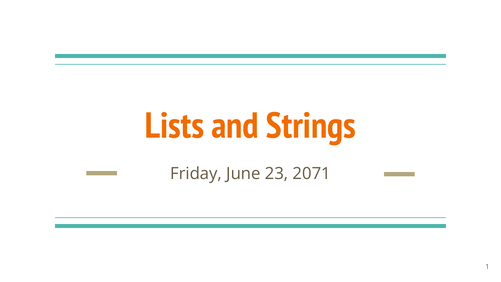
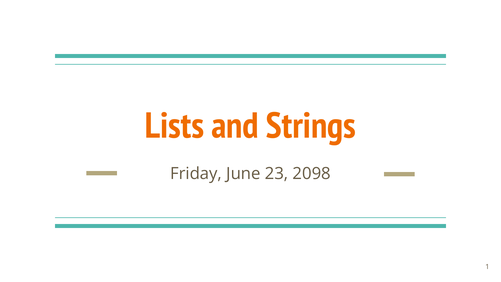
2071: 2071 -> 2098
